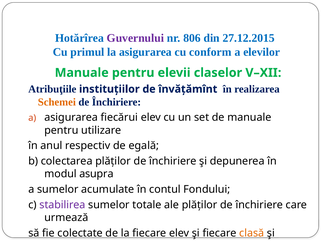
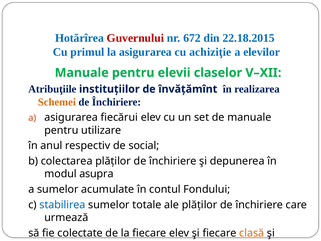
Guvernului colour: purple -> red
806: 806 -> 672
27.12.2015: 27.12.2015 -> 22.18.2015
conform: conform -> achiziţie
egală: egală -> social
stabilirea colour: purple -> blue
